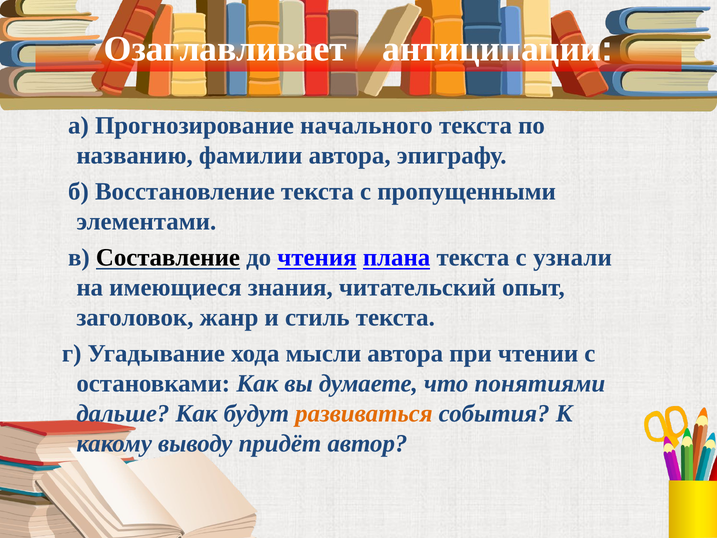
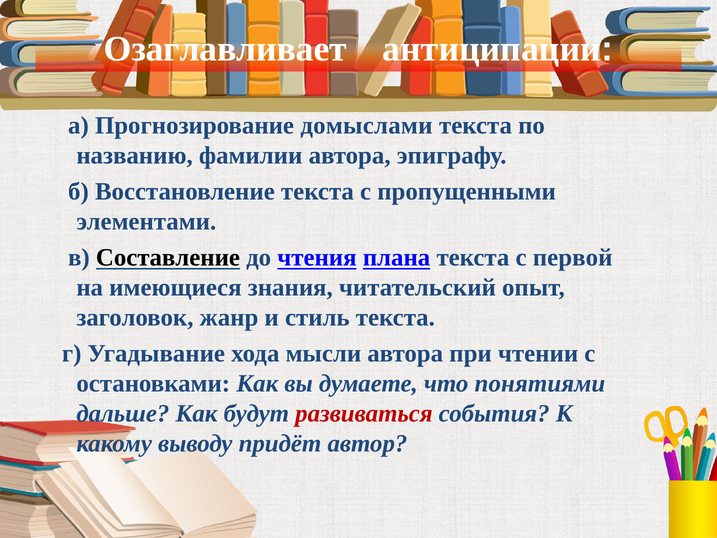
начального: начального -> домыслами
узнали: узнали -> первой
развиваться colour: orange -> red
